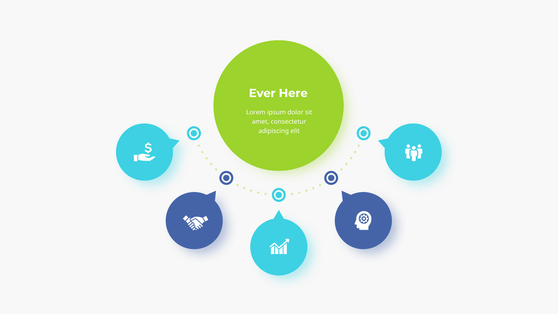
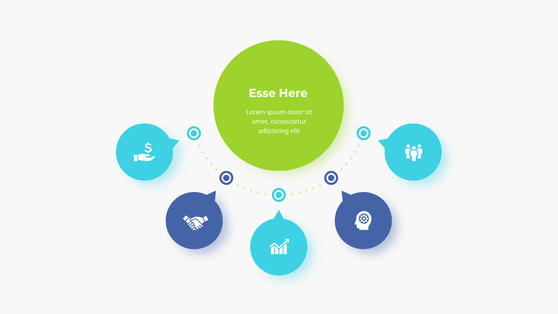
Ever: Ever -> Esse
